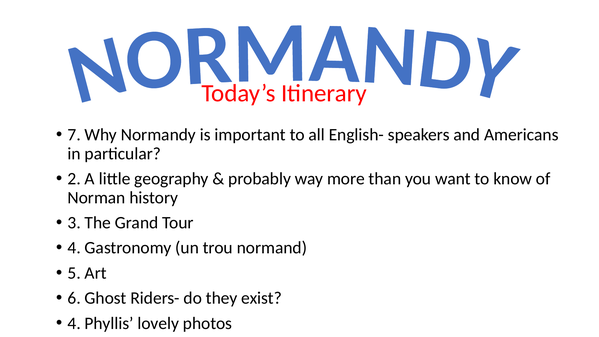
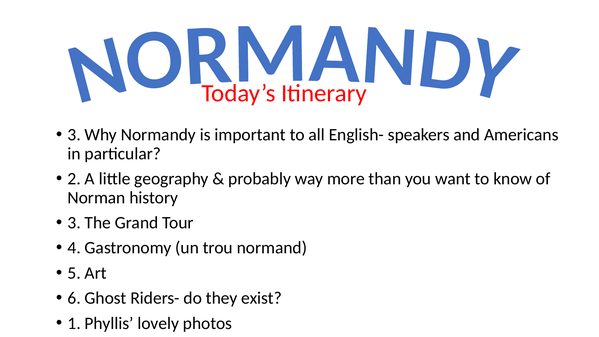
7 at (74, 135): 7 -> 3
4 at (74, 323): 4 -> 1
